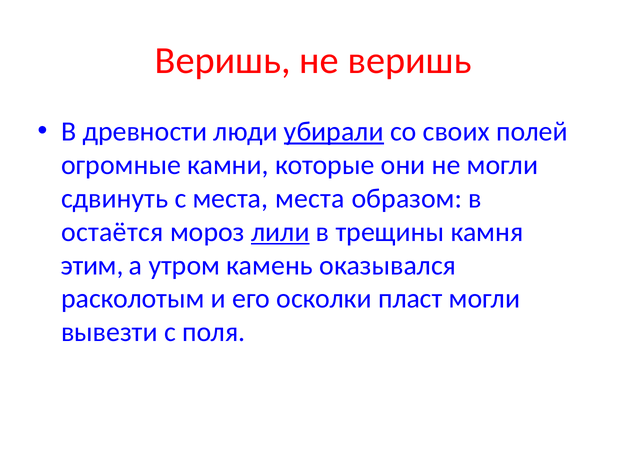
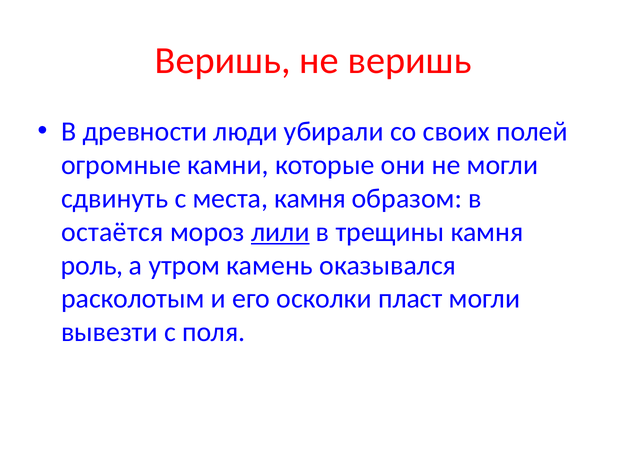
убирали underline: present -> none
места места: места -> камня
этим: этим -> роль
